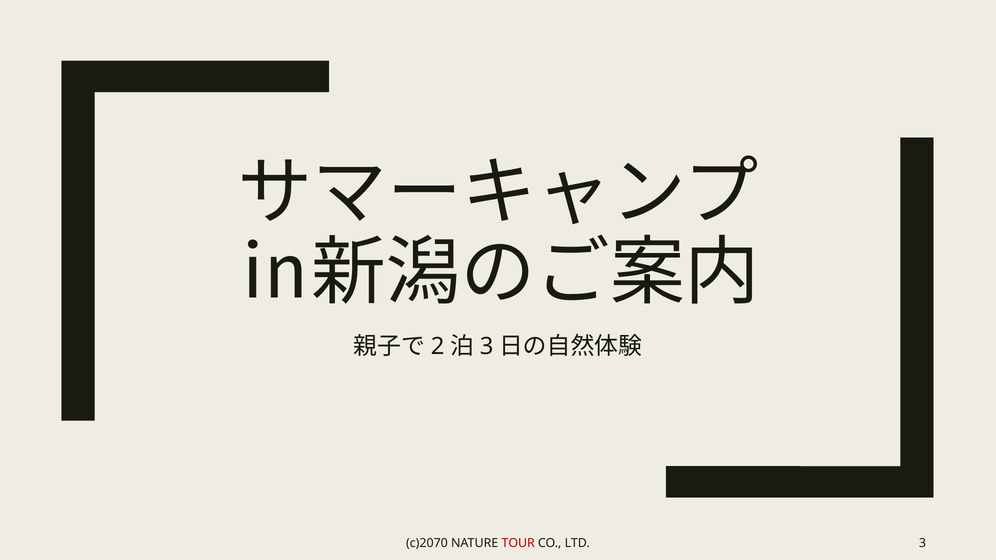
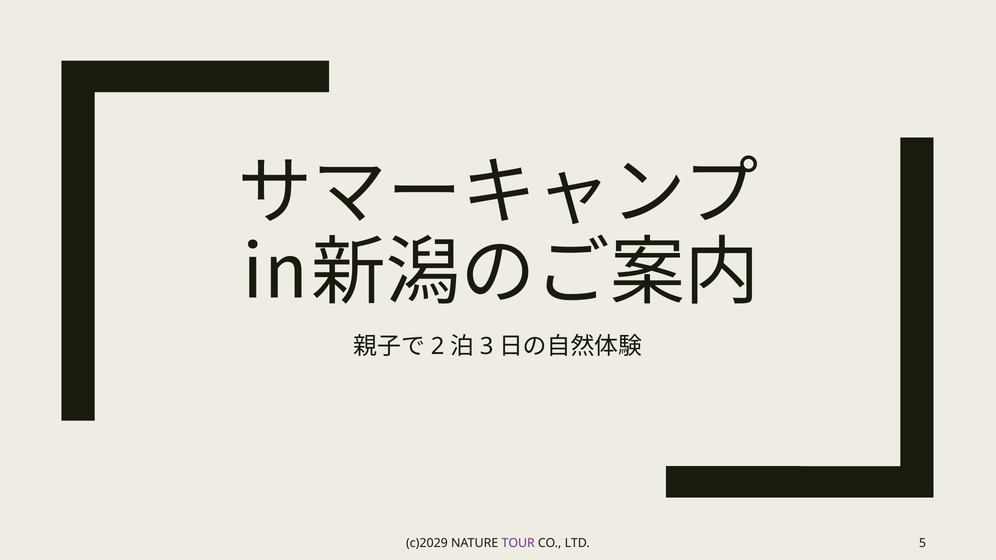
c)2070: c)2070 -> c)2029
TOUR colour: red -> purple
LTD 3: 3 -> 5
